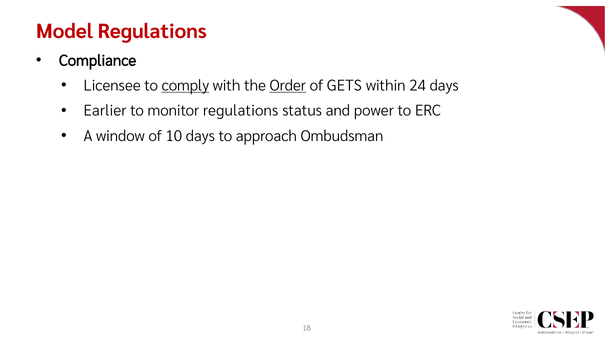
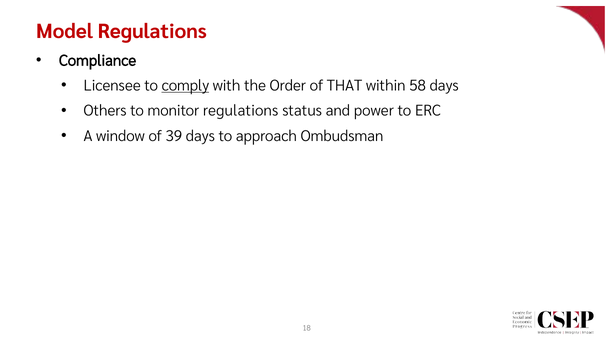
Order underline: present -> none
GETS: GETS -> THAT
24: 24 -> 58
Earlier: Earlier -> Others
10: 10 -> 39
